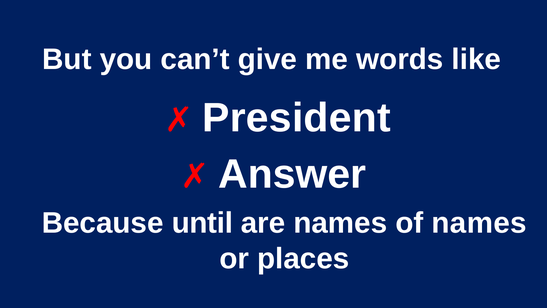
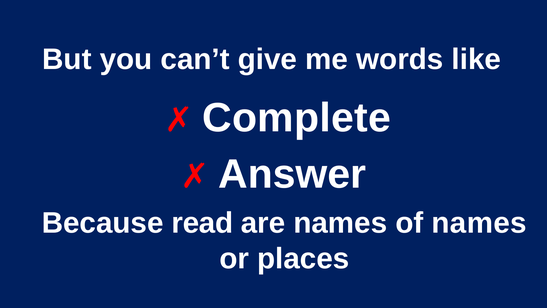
President: President -> Complete
until: until -> read
